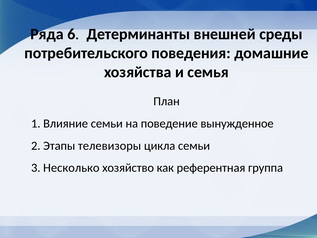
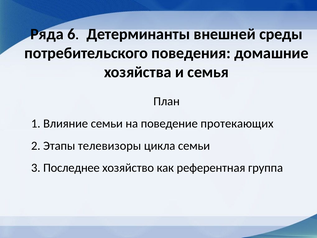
вынужденное: вынужденное -> протекающих
Несколько: Несколько -> Последнее
